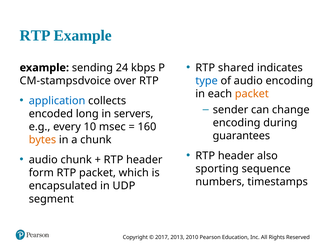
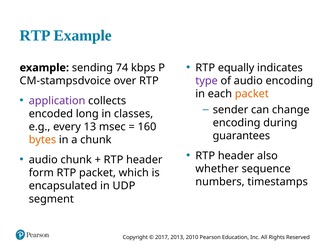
shared: shared -> equally
24: 24 -> 74
type colour: blue -> purple
application colour: blue -> purple
servers: servers -> classes
10: 10 -> 13
sporting: sporting -> whether
